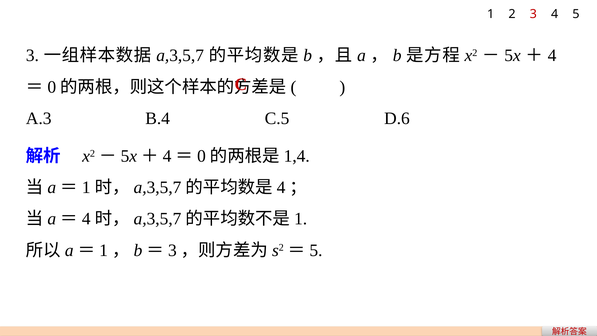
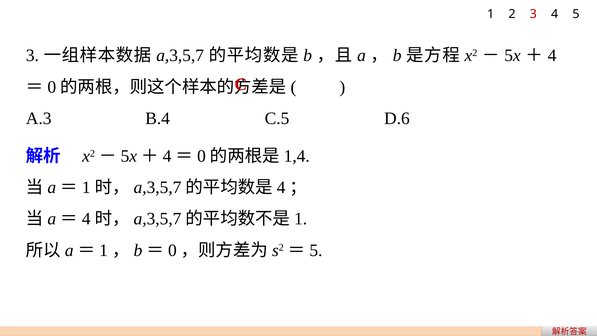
3 at (172, 250): 3 -> 0
